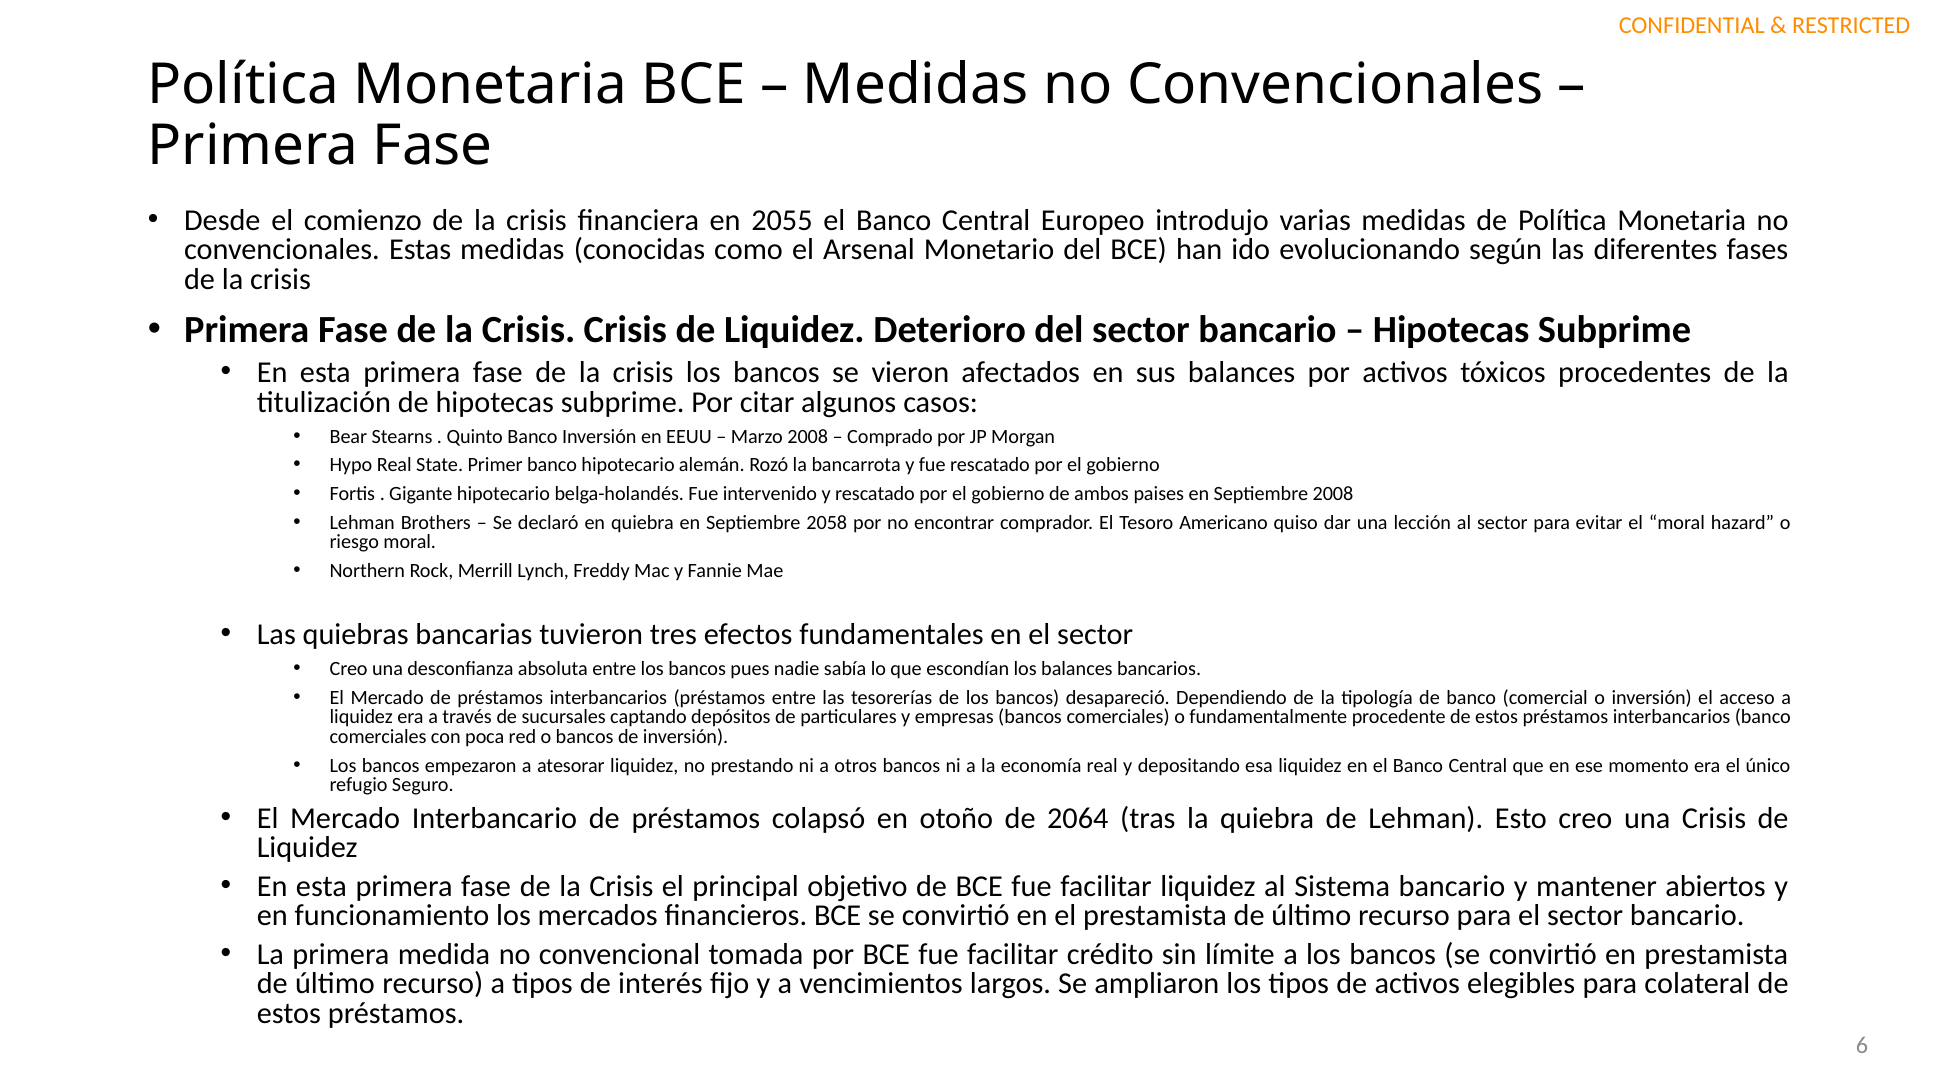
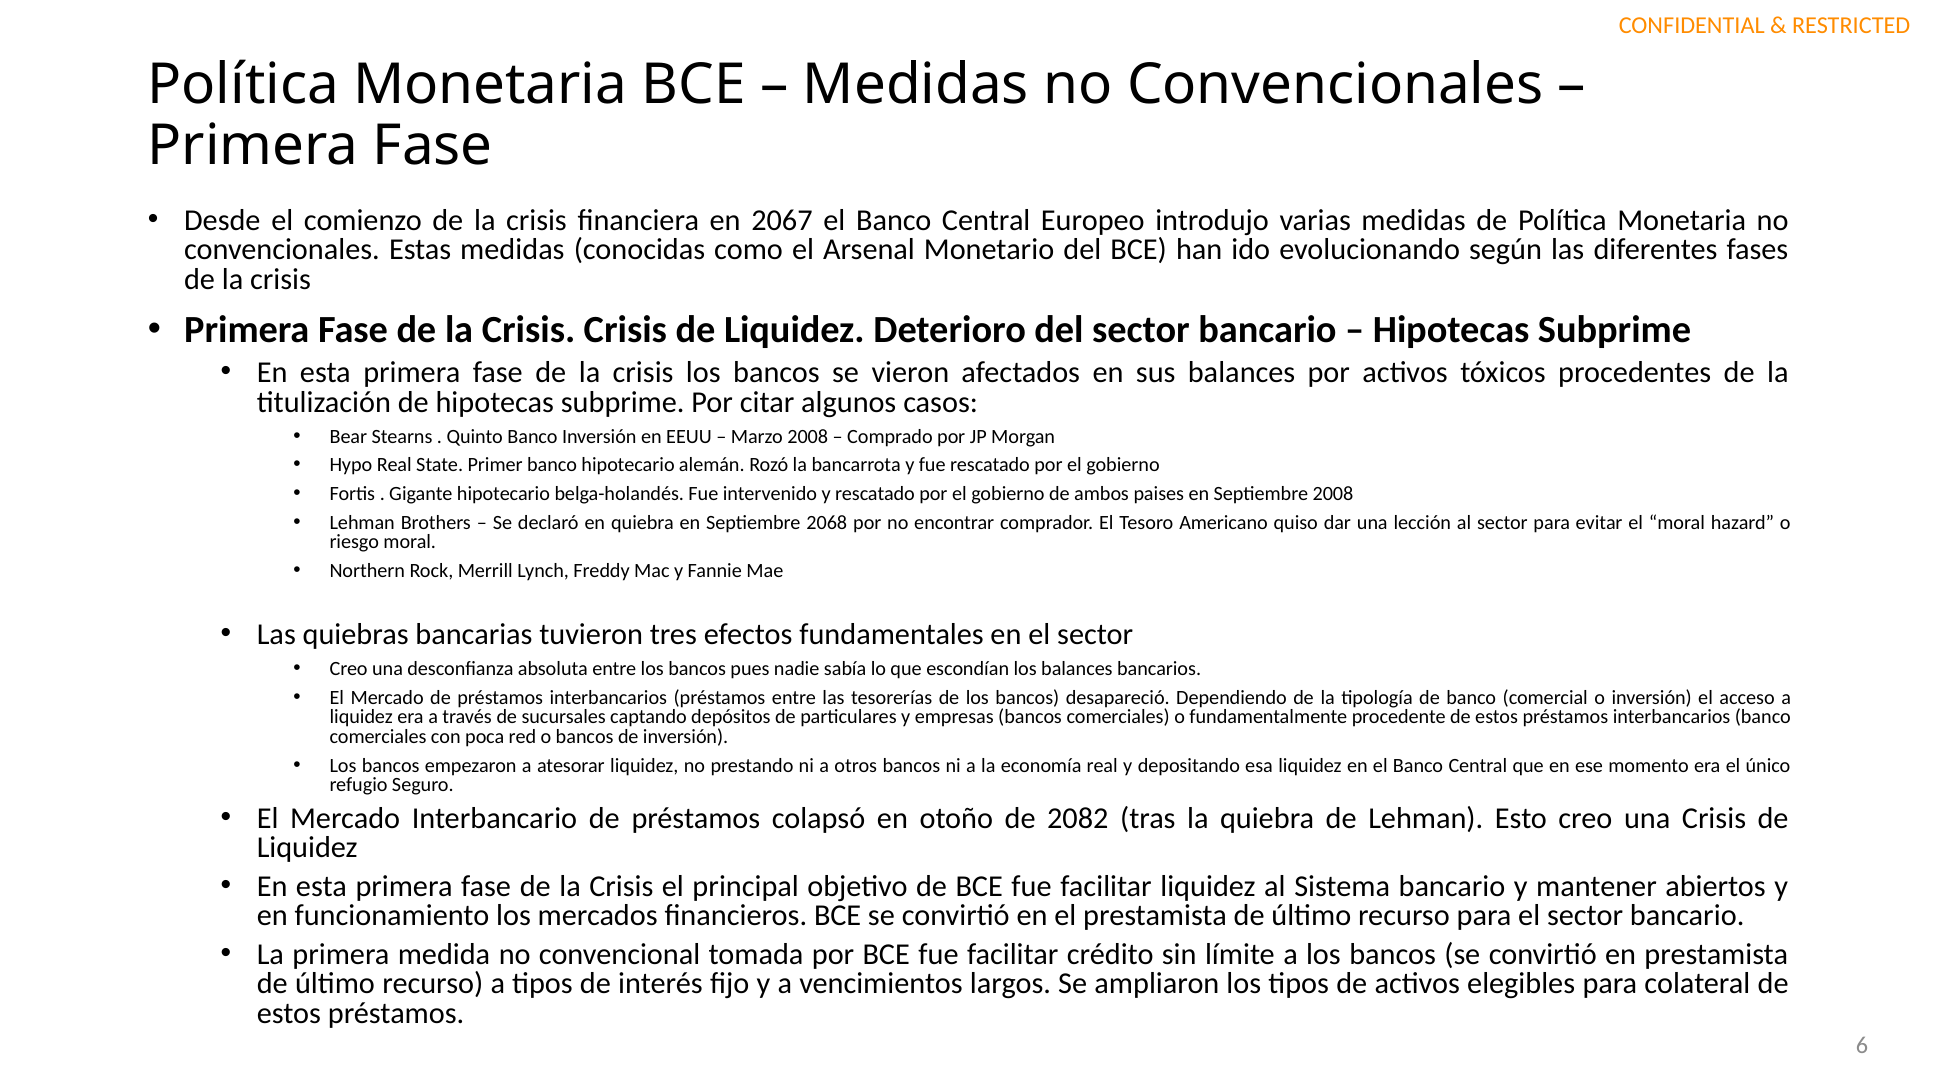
2055: 2055 -> 2067
2058: 2058 -> 2068
2064: 2064 -> 2082
